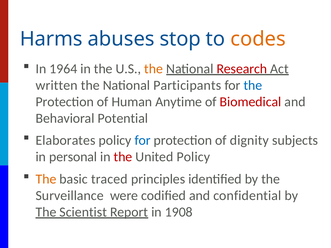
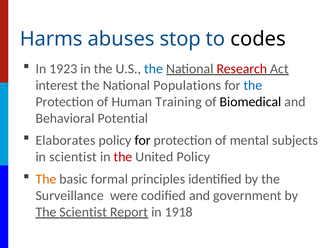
codes colour: orange -> black
1964: 1964 -> 1923
the at (154, 69) colour: orange -> blue
written: written -> interest
Participants: Participants -> Populations
Anytime: Anytime -> Training
Biomedical colour: red -> black
for at (143, 141) colour: blue -> black
dignity: dignity -> mental
in personal: personal -> scientist
traced: traced -> formal
confidential: confidential -> government
1908: 1908 -> 1918
